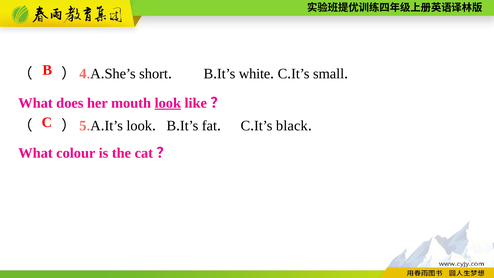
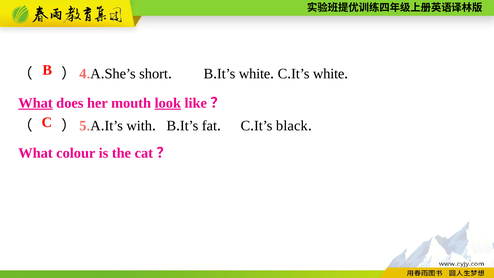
small at (329, 74): small -> white
What at (36, 103) underline: none -> present
look at (139, 126): look -> with
